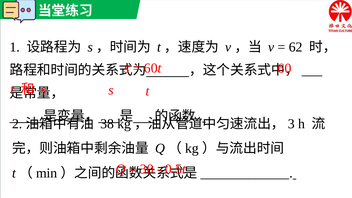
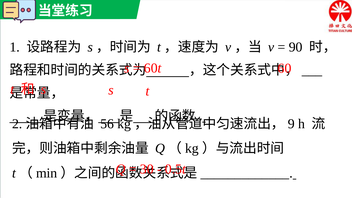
62: 62 -> 90
38: 38 -> 56
3: 3 -> 9
